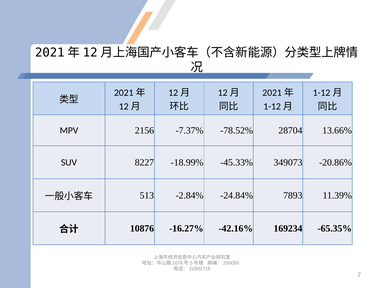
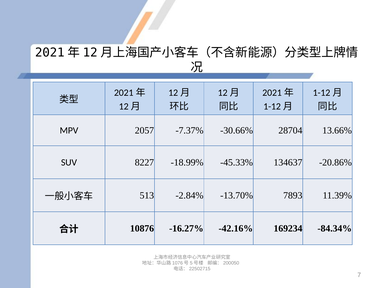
2156: 2156 -> 2057
-78.52%: -78.52% -> -30.66%
349073: 349073 -> 134637
-24.84%: -24.84% -> -13.70%
-65.35%: -65.35% -> -84.34%
